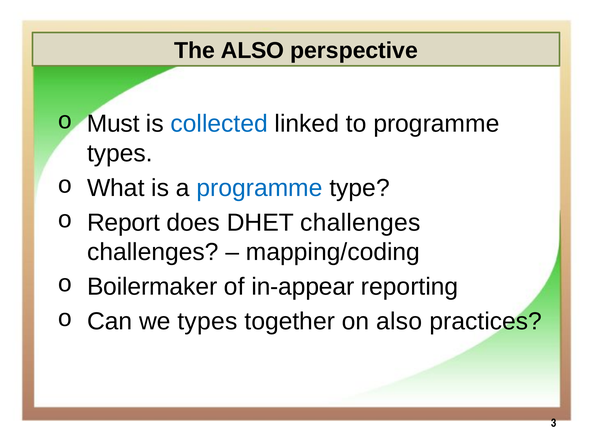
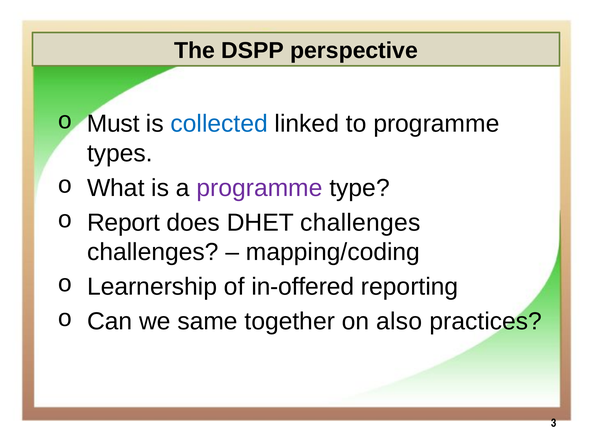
The ALSO: ALSO -> DSPP
programme at (260, 188) colour: blue -> purple
Boilermaker: Boilermaker -> Learnership
in-appear: in-appear -> in-offered
we types: types -> same
